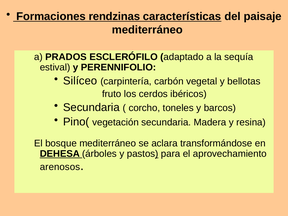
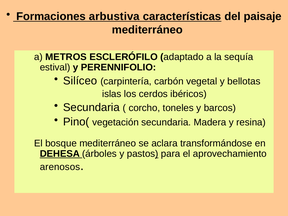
rendzinas: rendzinas -> arbustiva
PRADOS: PRADOS -> METROS
fruto: fruto -> islas
